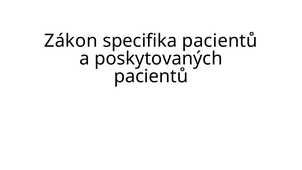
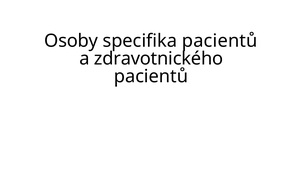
Zákon: Zákon -> Osoby
poskytovaných: poskytovaných -> zdravotnického
